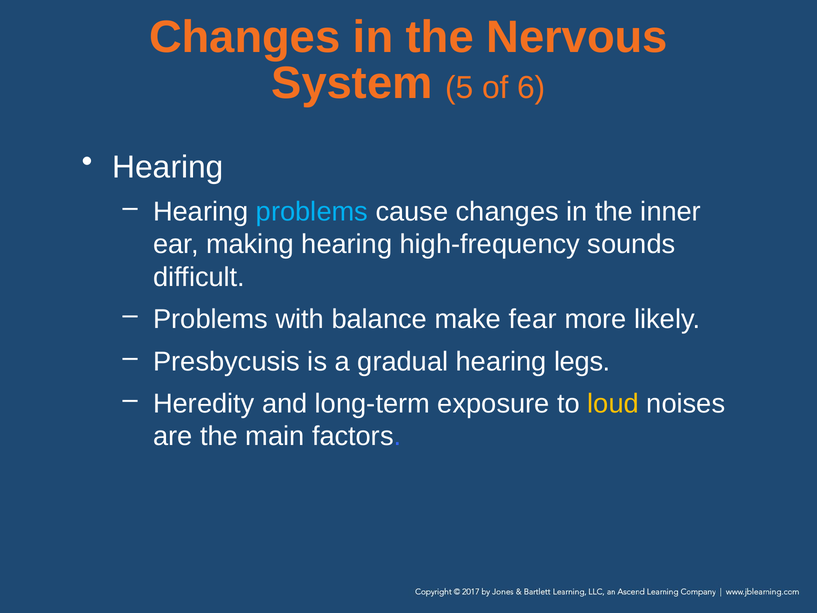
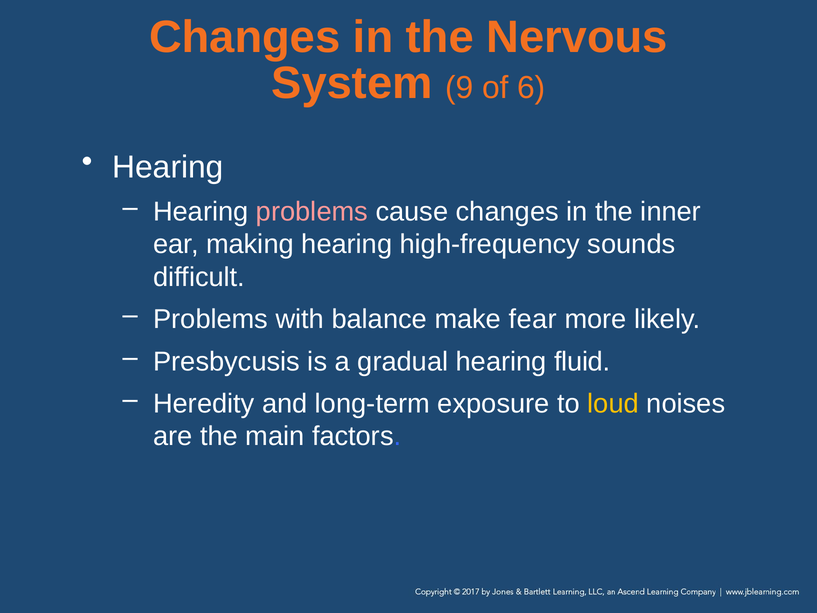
5: 5 -> 9
problems at (312, 212) colour: light blue -> pink
legs: legs -> fluid
